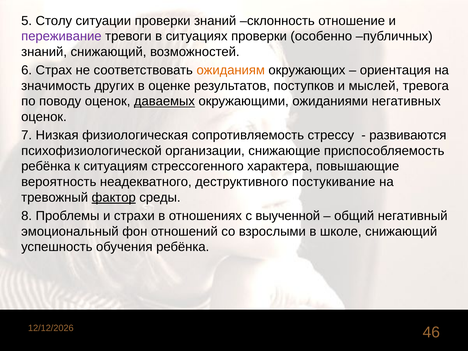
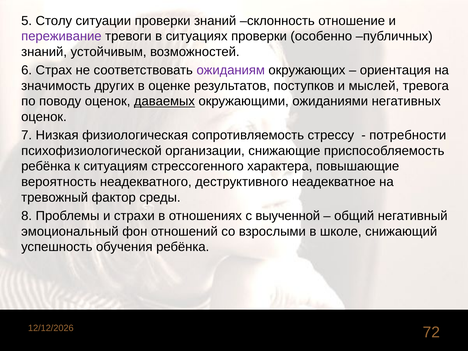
знаний снижающий: снижающий -> устойчивым
ожиданиям colour: orange -> purple
развиваются: развиваются -> потребности
постукивание: постукивание -> неадекватное
фактор underline: present -> none
46: 46 -> 72
